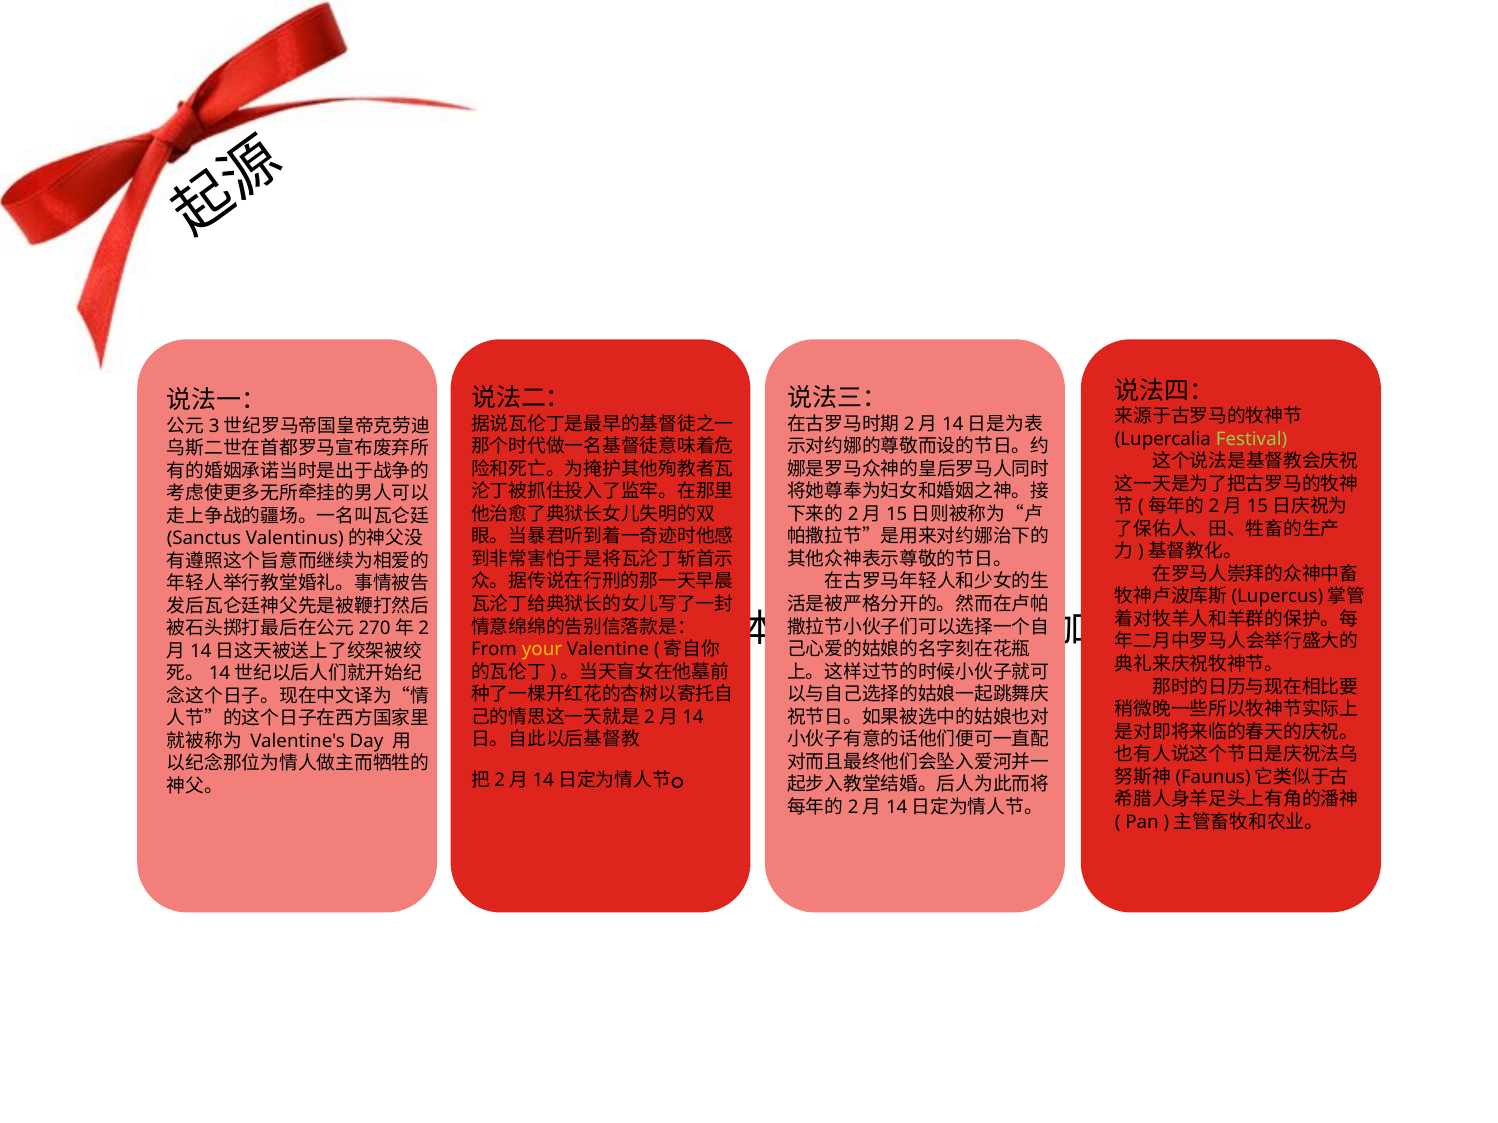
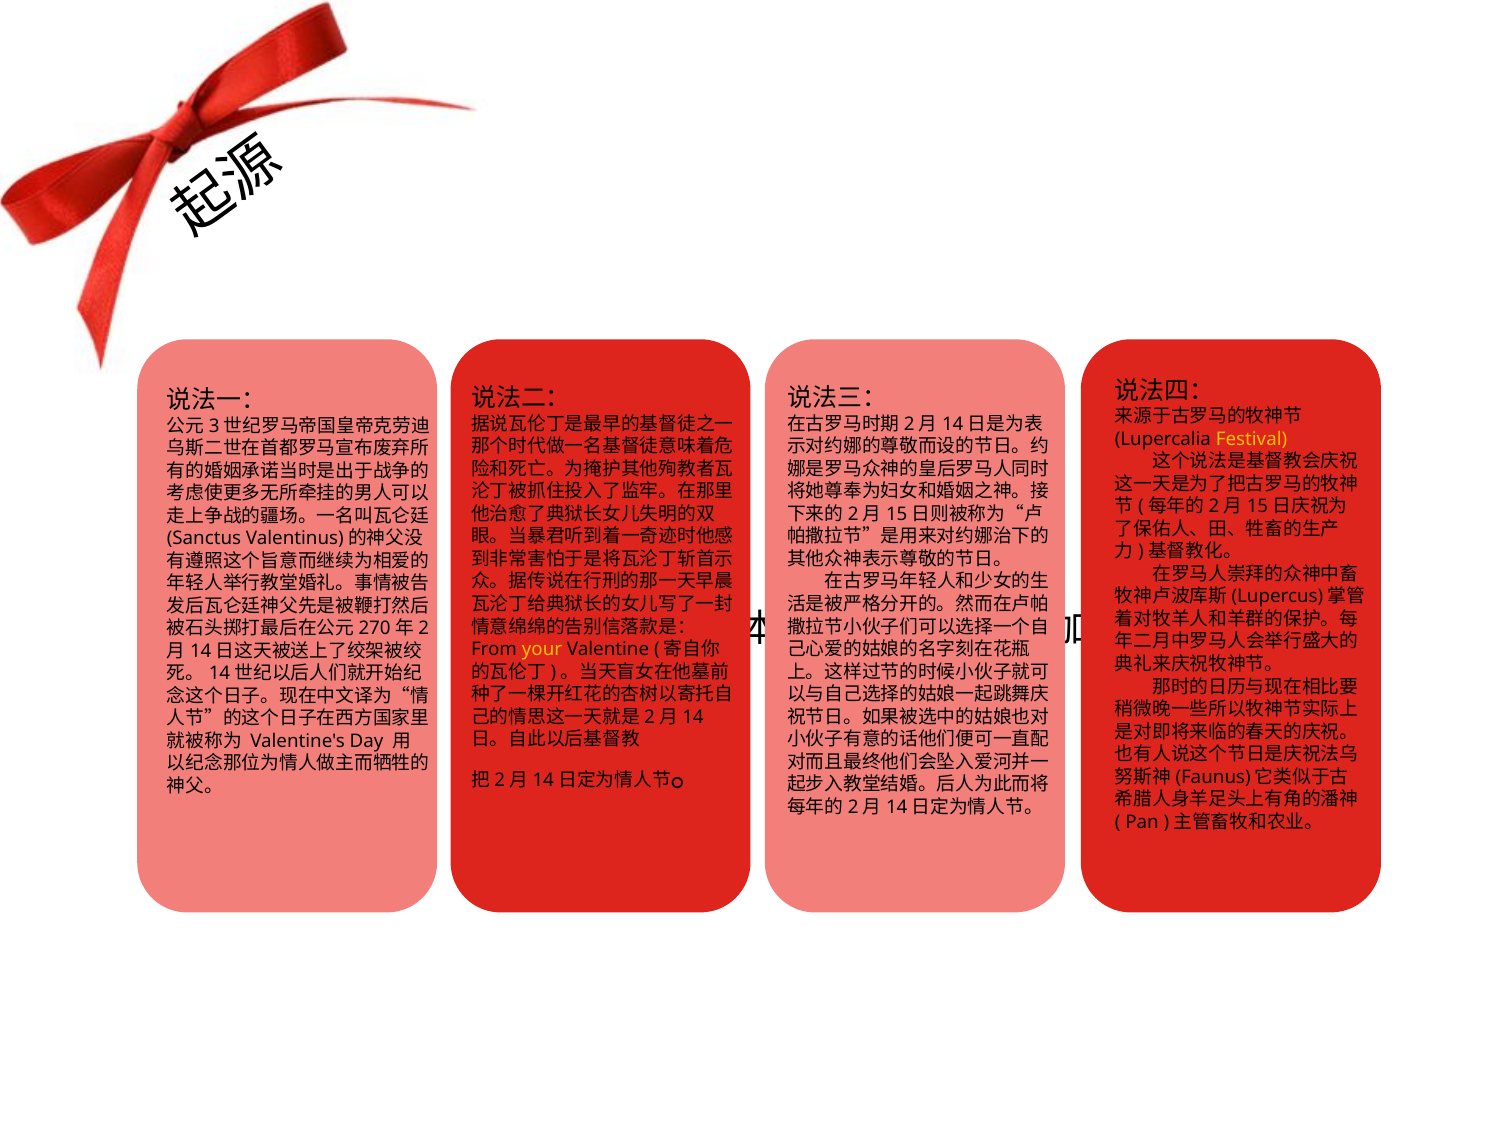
Festival colour: light green -> yellow
